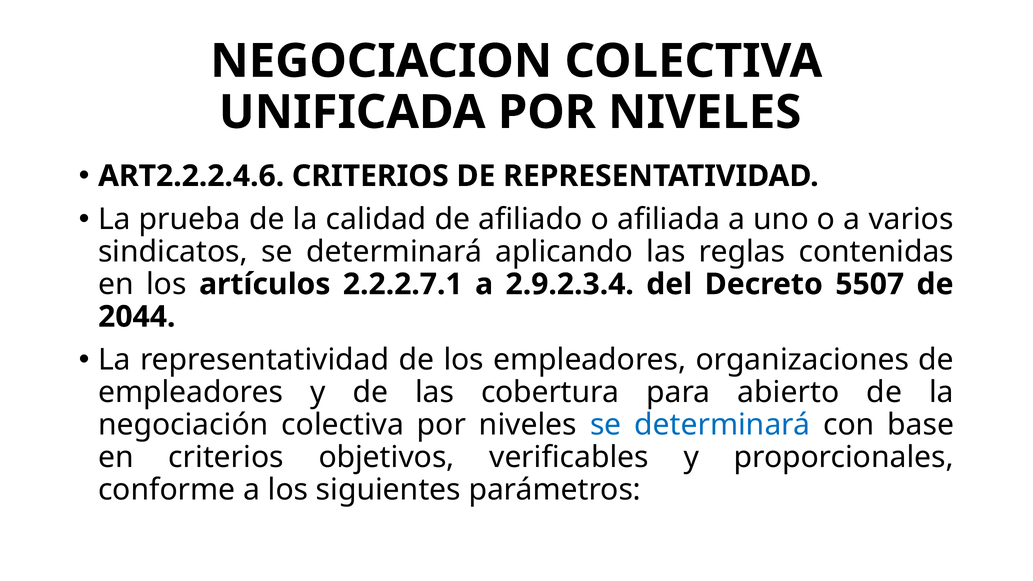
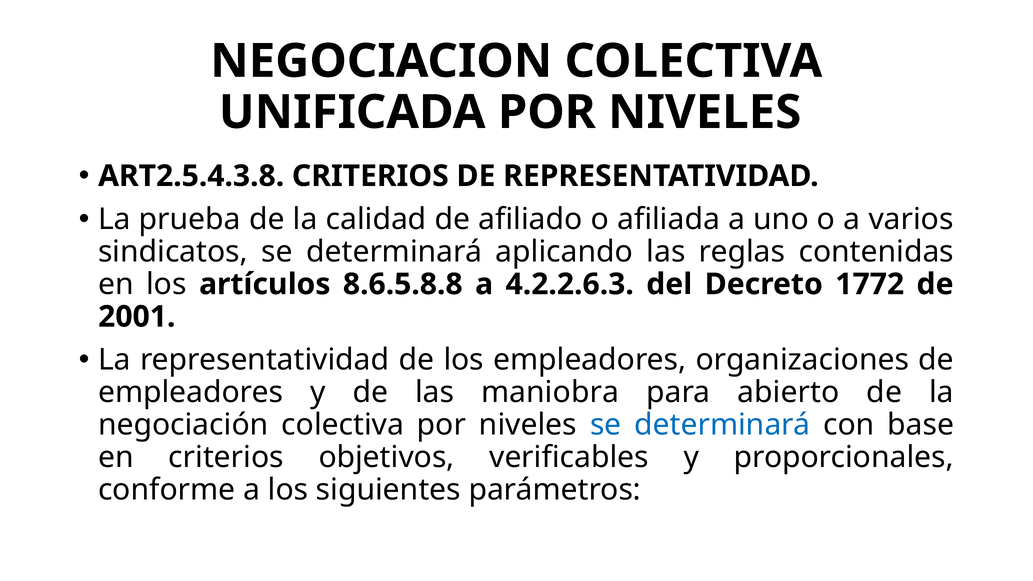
ART2.2.2.4.6: ART2.2.2.4.6 -> ART2.5.4.3.8
2.2.2.7.1: 2.2.2.7.1 -> 8.6.5.8.8
2.9.2.3.4: 2.9.2.3.4 -> 4.2.2.6.3
5507: 5507 -> 1772
2044: 2044 -> 2001
cobertura: cobertura -> maniobra
